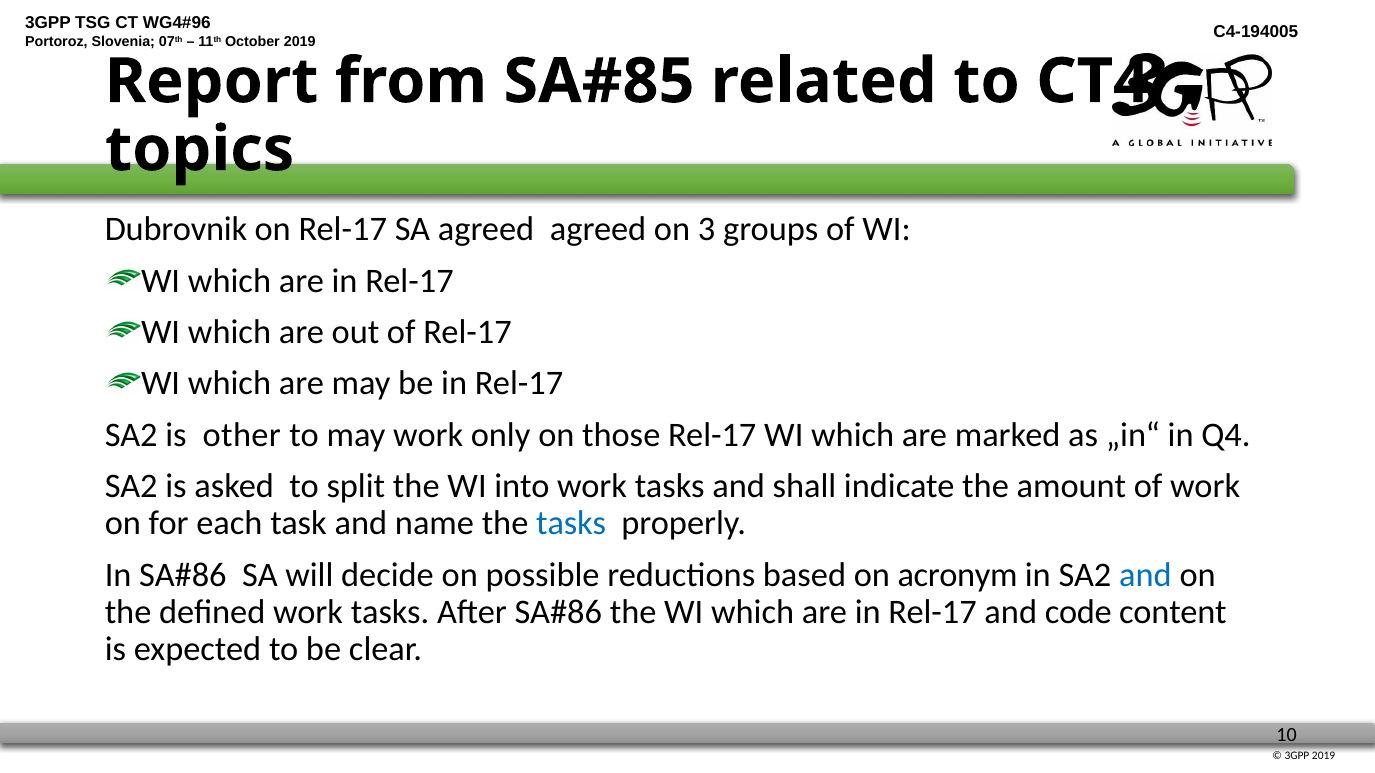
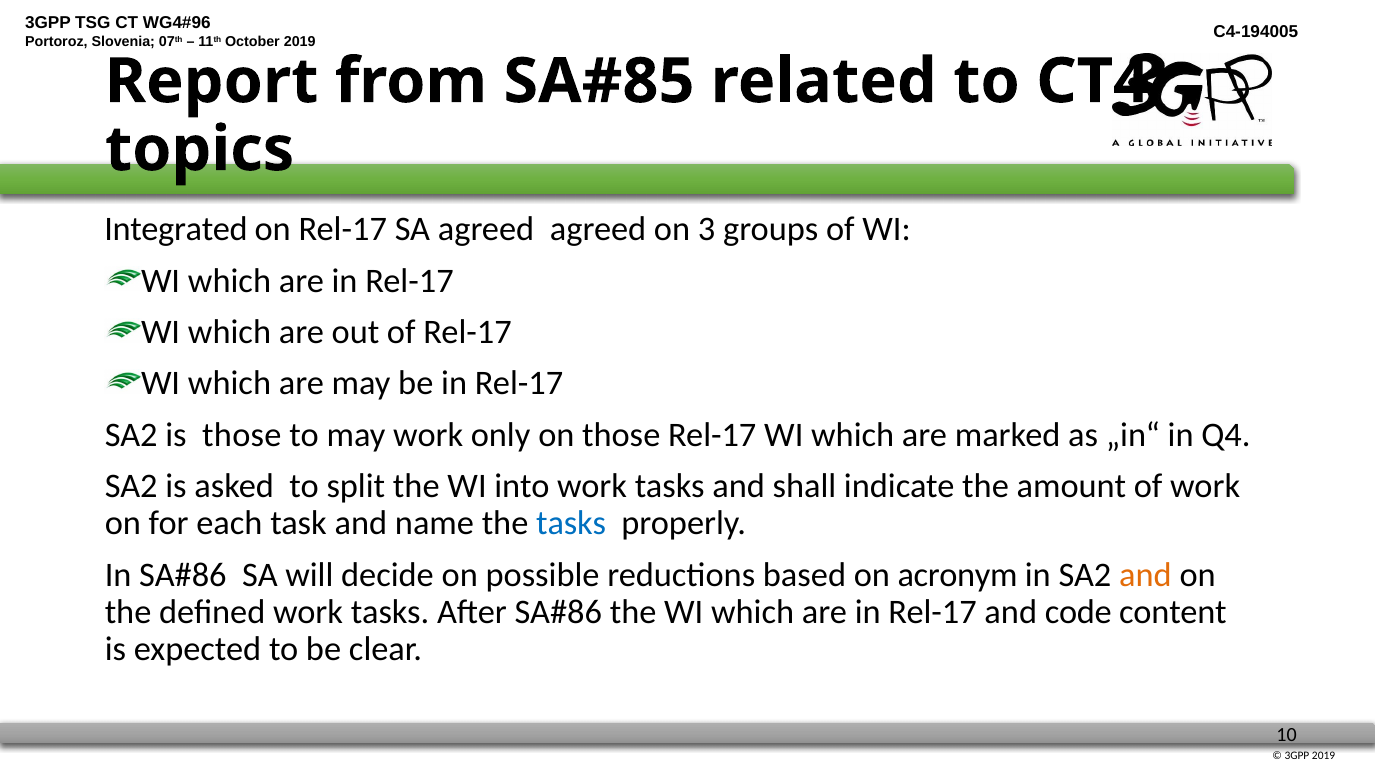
Dubrovnik: Dubrovnik -> Integrated
is other: other -> those
and at (1145, 575) colour: blue -> orange
